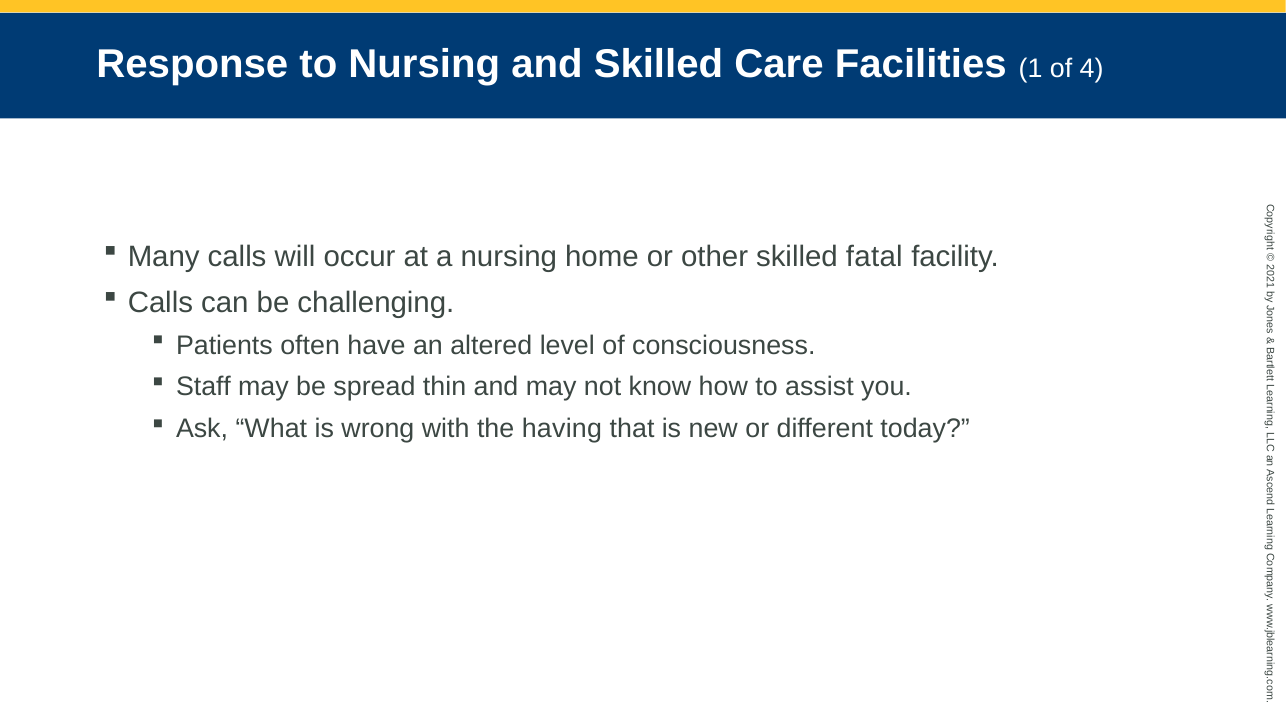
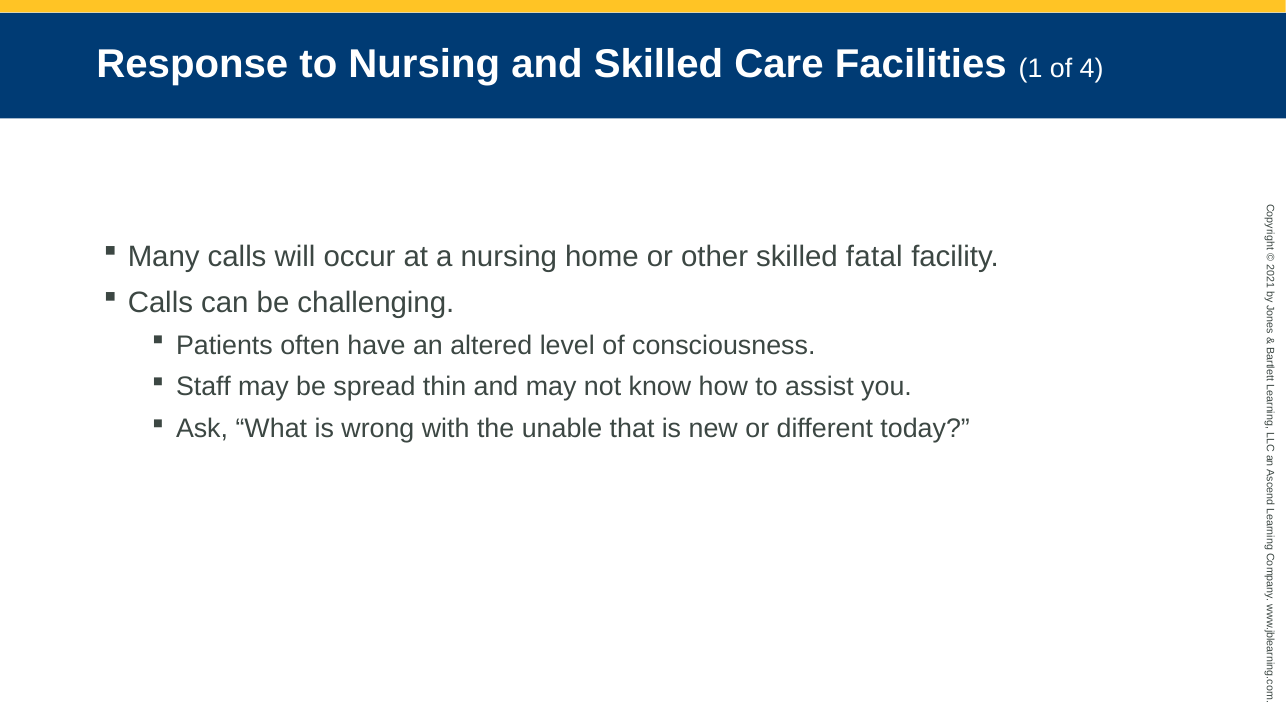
having: having -> unable
